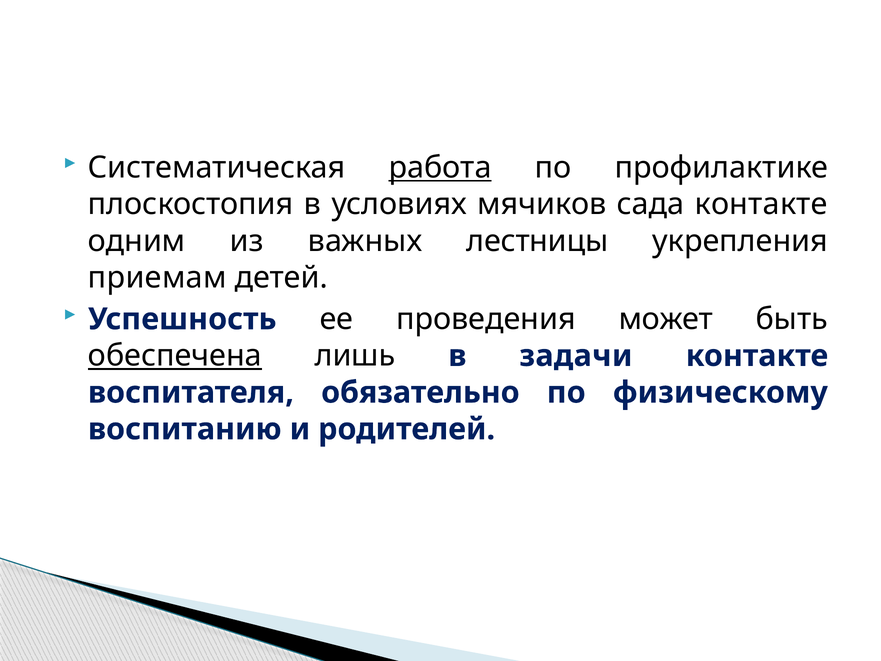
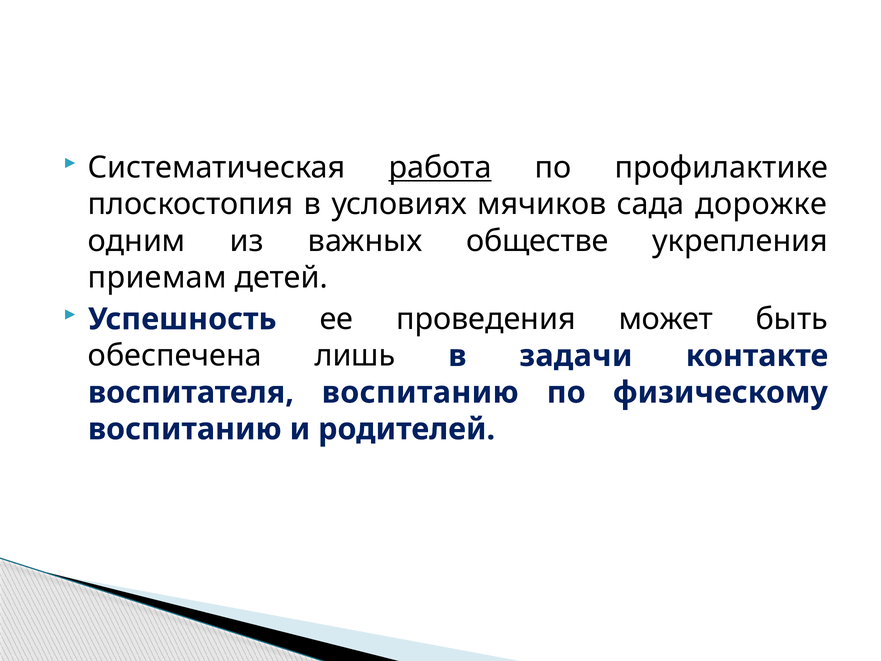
сада контакте: контакте -> дорожке
лестницы: лестницы -> обществе
обеспечена underline: present -> none
воспитателя обязательно: обязательно -> воспитанию
